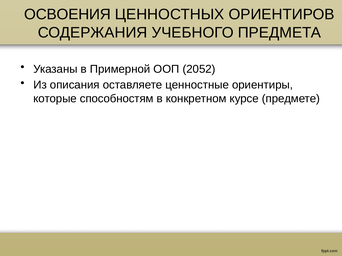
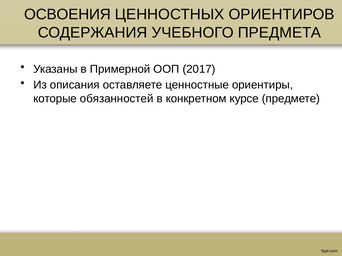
2052: 2052 -> 2017
способностям: способностям -> обязанностей
